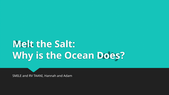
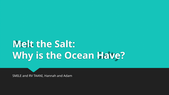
Does: Does -> Have
